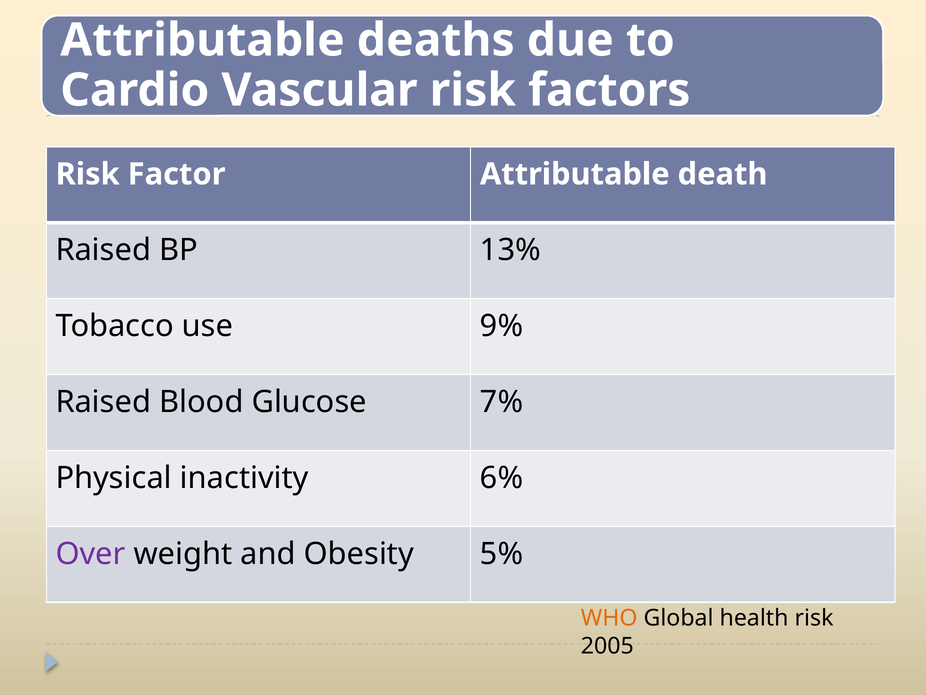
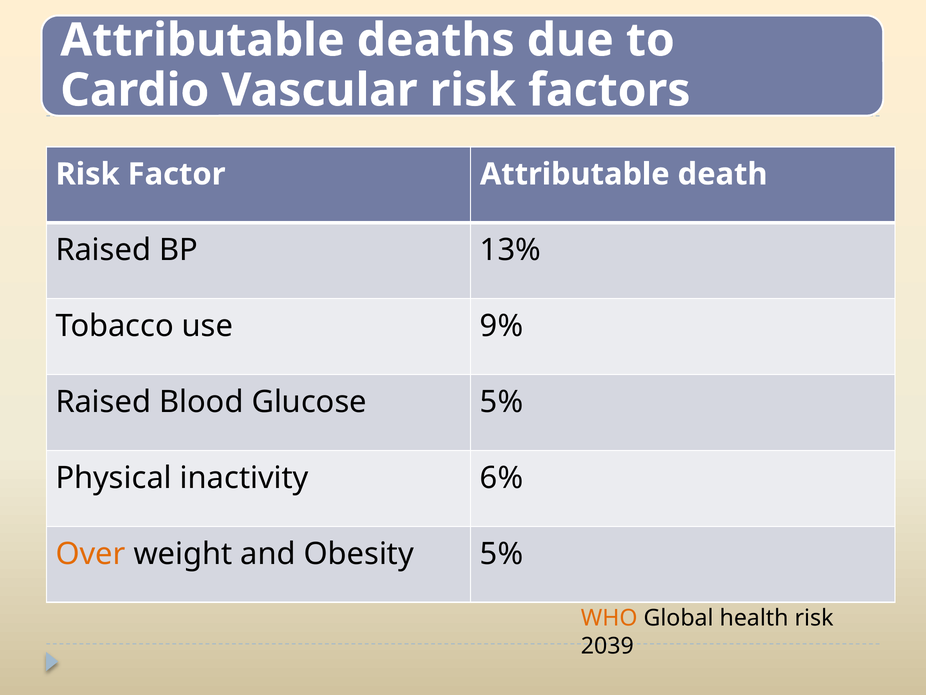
Glucose 7%: 7% -> 5%
Over colour: purple -> orange
2005: 2005 -> 2039
